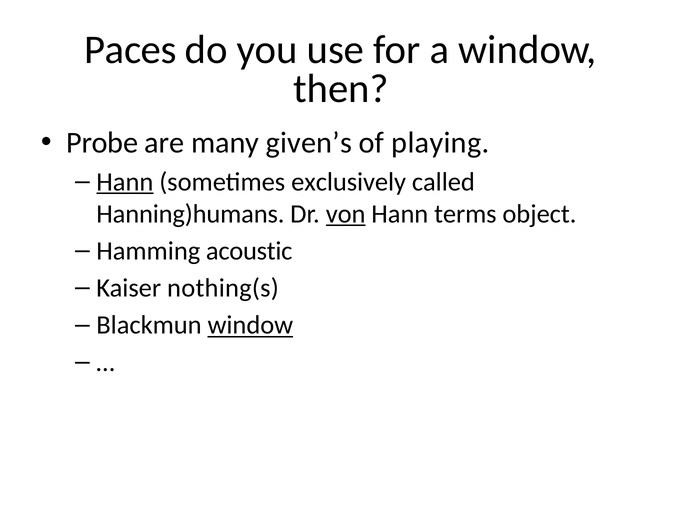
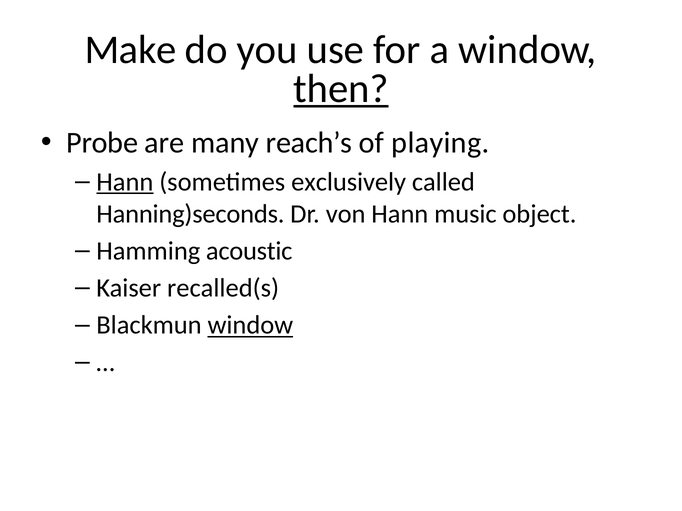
Paces: Paces -> Make
then underline: none -> present
given’s: given’s -> reach’s
Hanning)humans: Hanning)humans -> Hanning)seconds
von underline: present -> none
terms: terms -> music
nothing(s: nothing(s -> recalled(s
